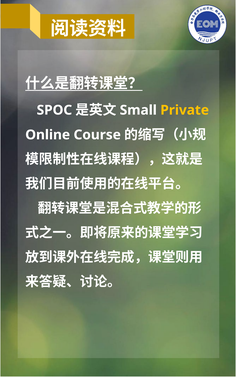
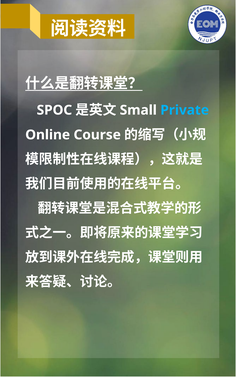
Private colour: yellow -> light blue
